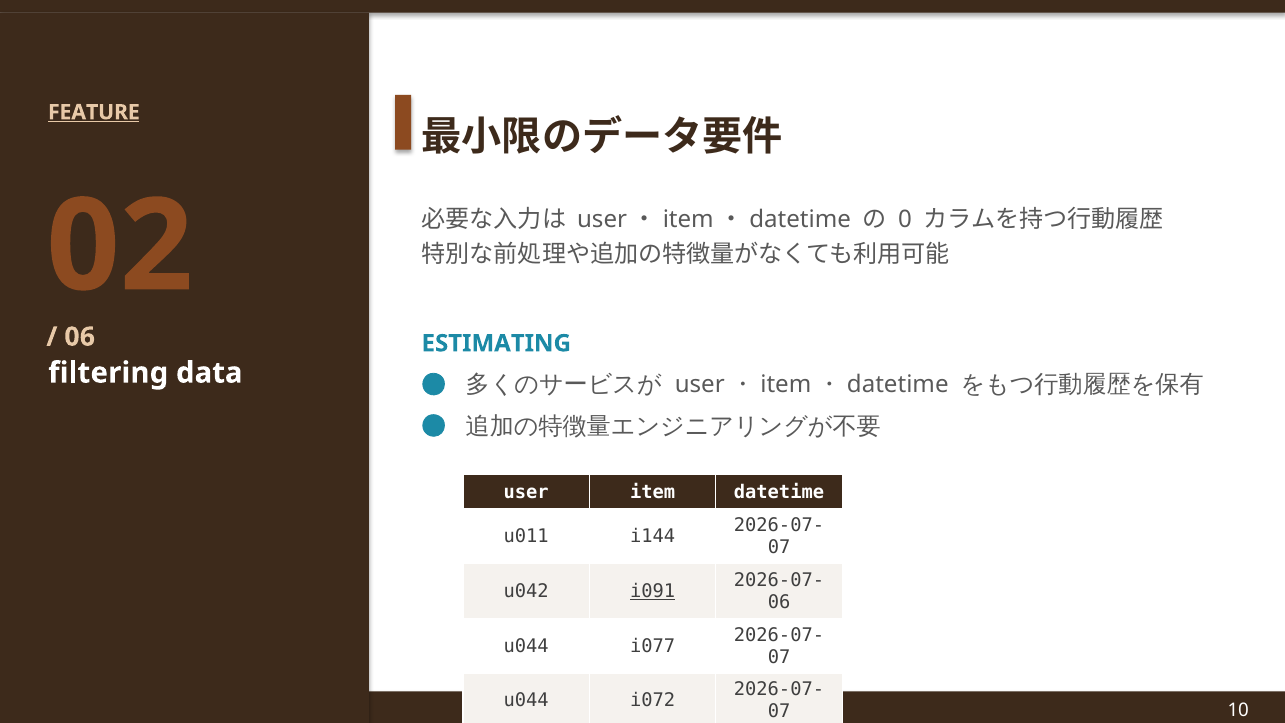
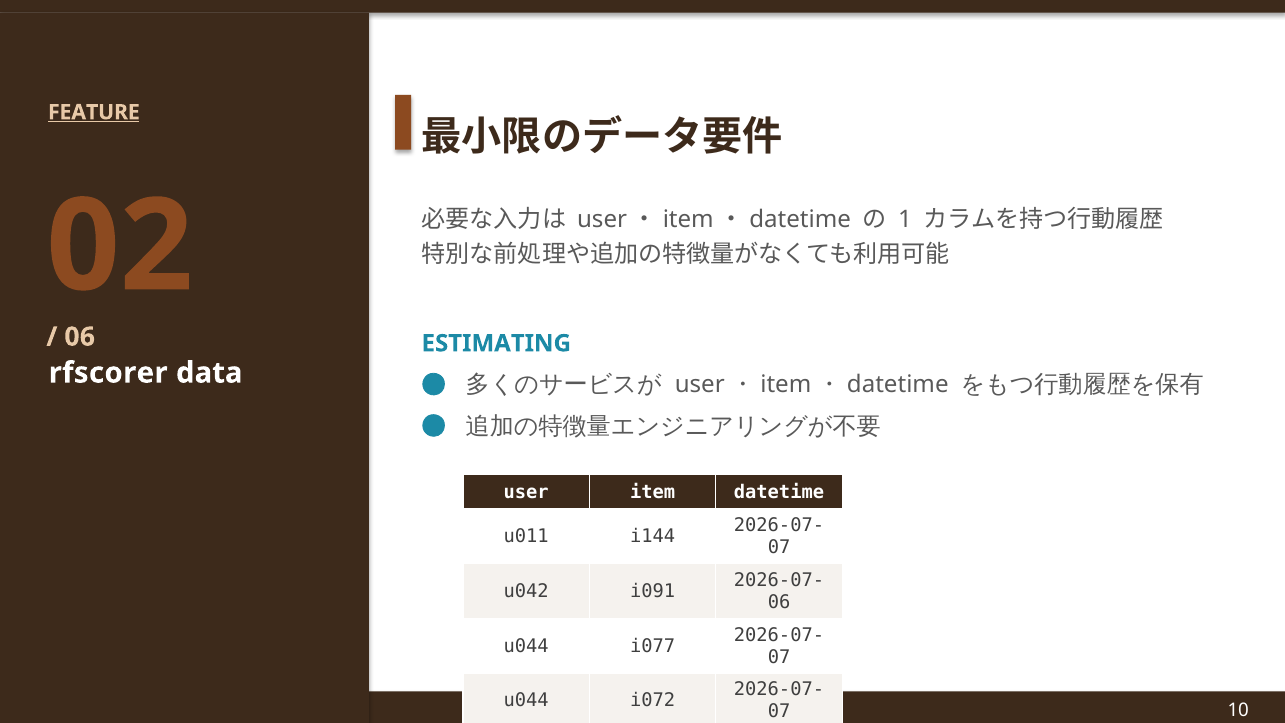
0: 0 -> 1
filtering: filtering -> rfscorer
i091 underline: present -> none
